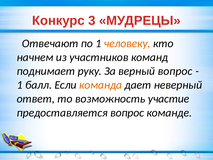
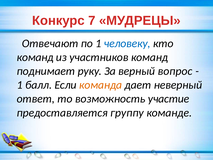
3: 3 -> 7
человеку colour: orange -> blue
начнем at (35, 57): начнем -> команд
предоставляется вопрос: вопрос -> группу
